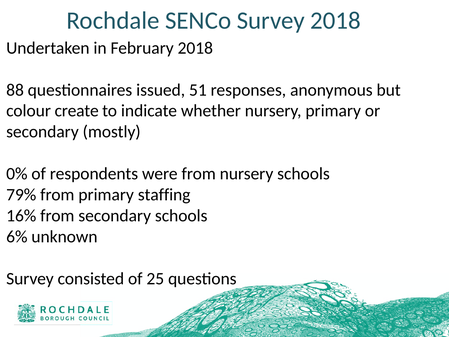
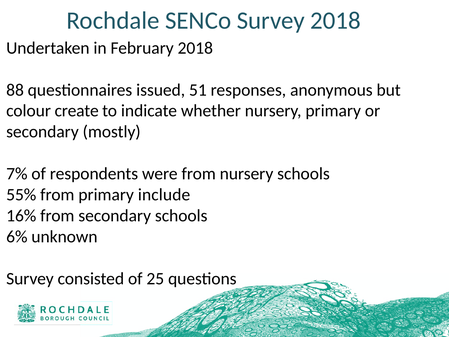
0%: 0% -> 7%
79%: 79% -> 55%
staffing: staffing -> include
